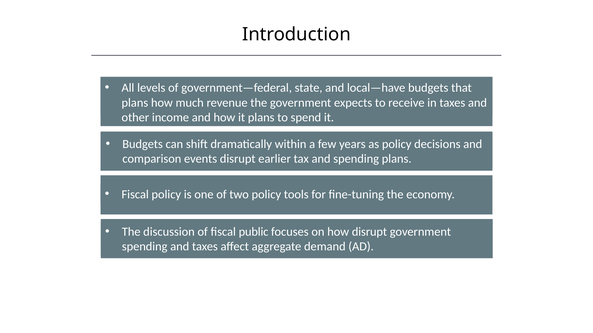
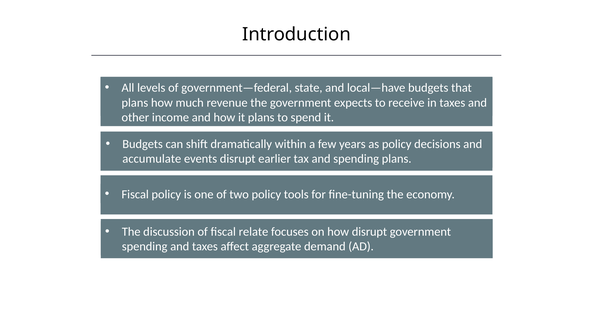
comparison: comparison -> accumulate
public: public -> relate
